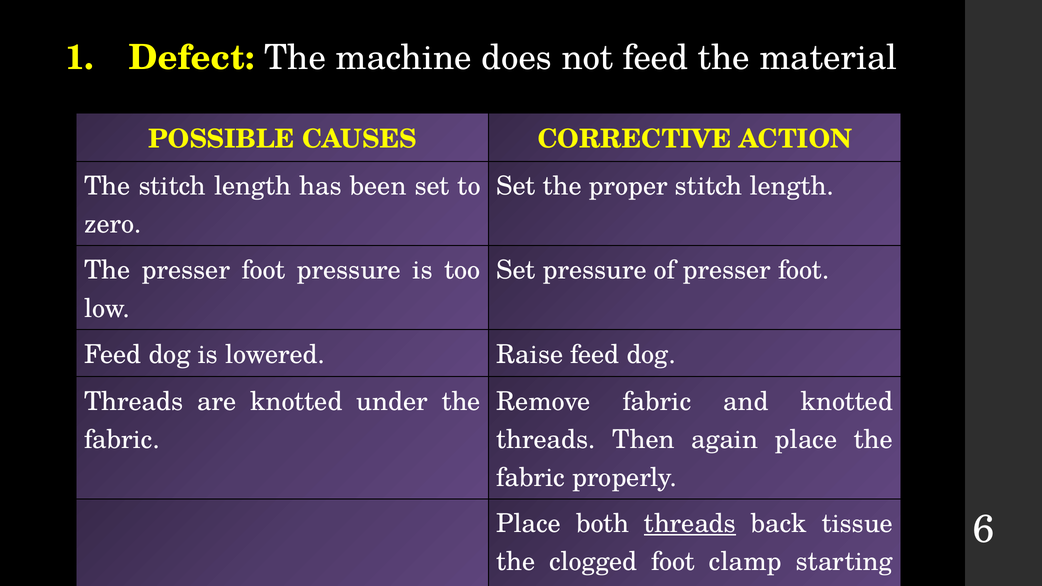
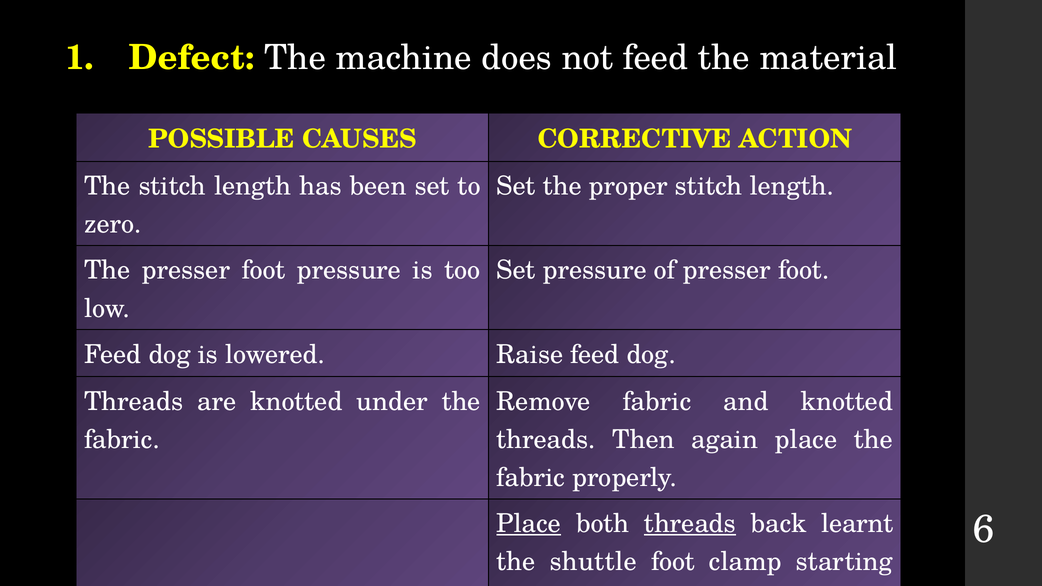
Place at (529, 524) underline: none -> present
tissue: tissue -> learnt
clogged: clogged -> shuttle
